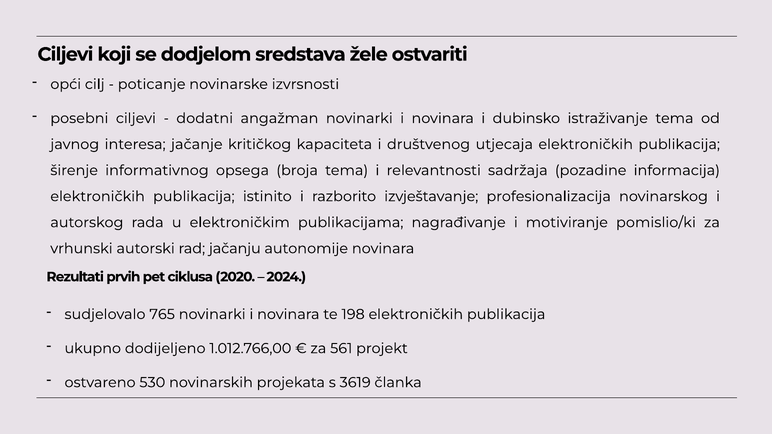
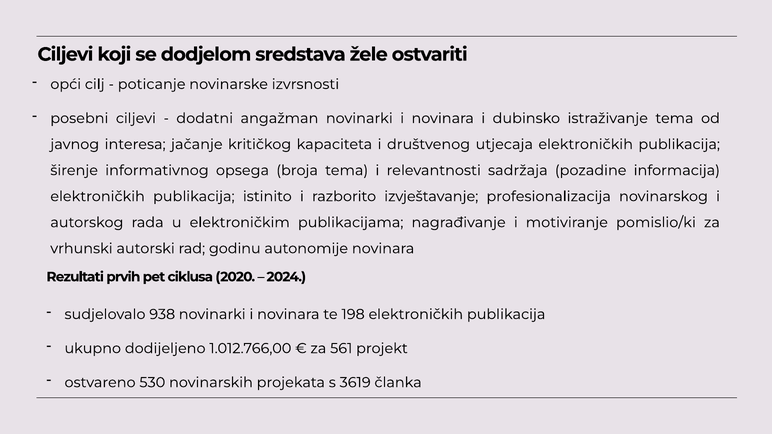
jačanju: jačanju -> godinu
765: 765 -> 938
